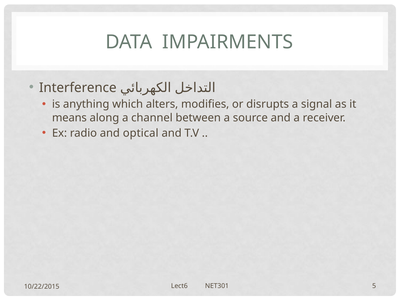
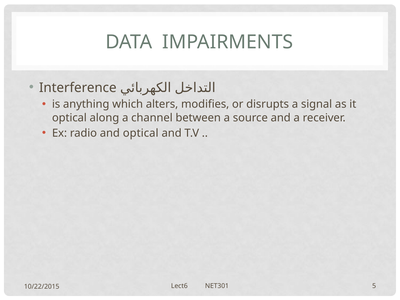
means at (69, 118): means -> optical
